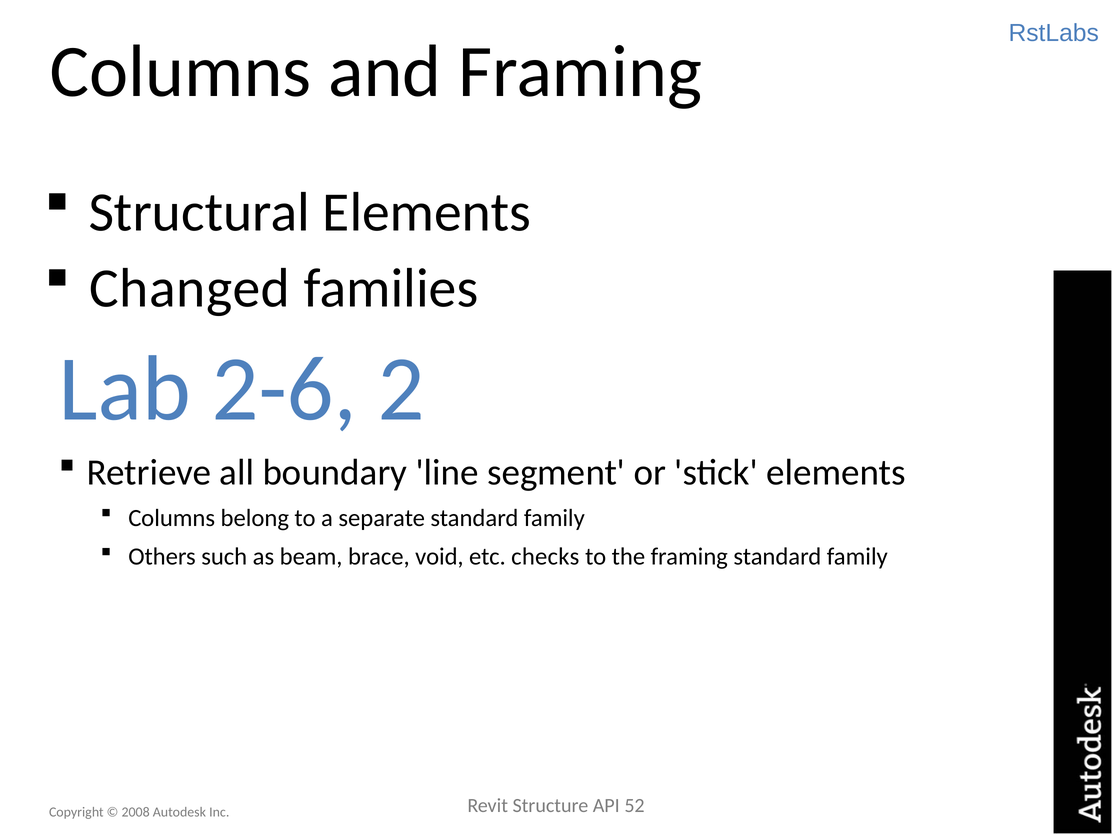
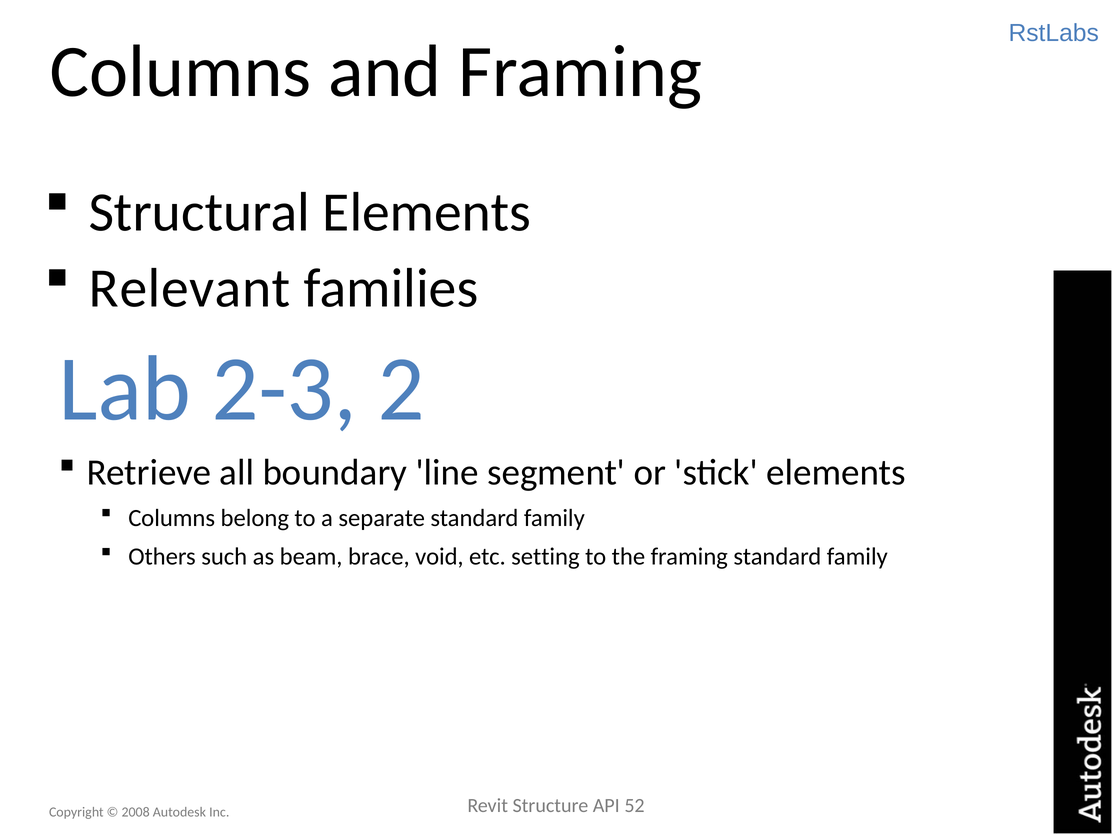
Changed: Changed -> Relevant
2-6: 2-6 -> 2-3
checks: checks -> setting
